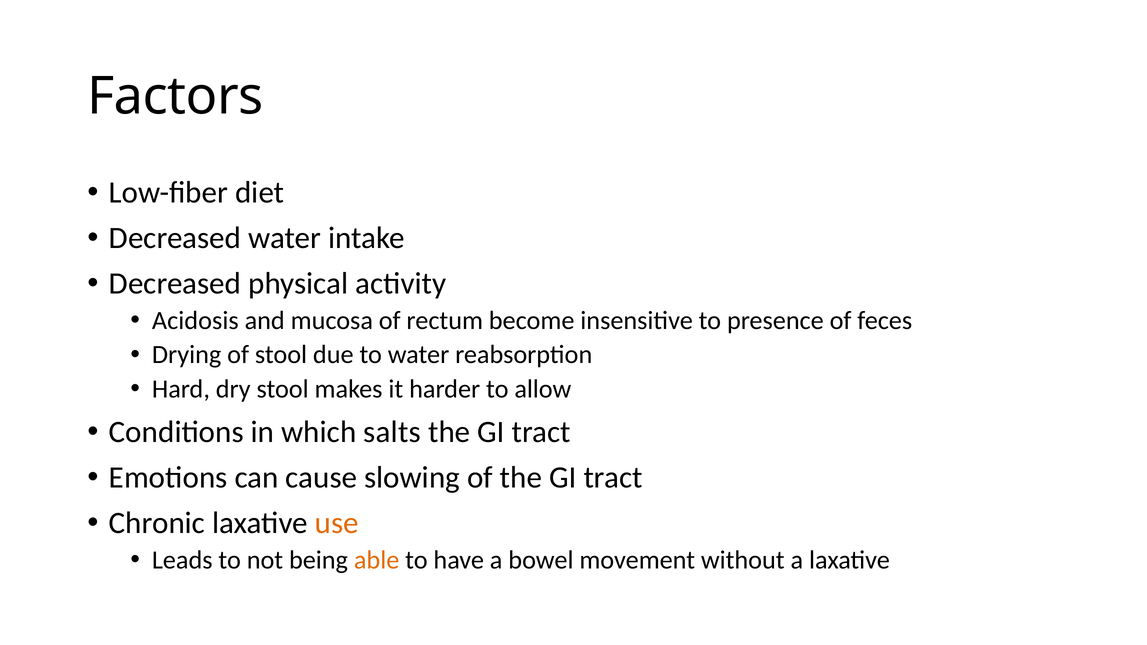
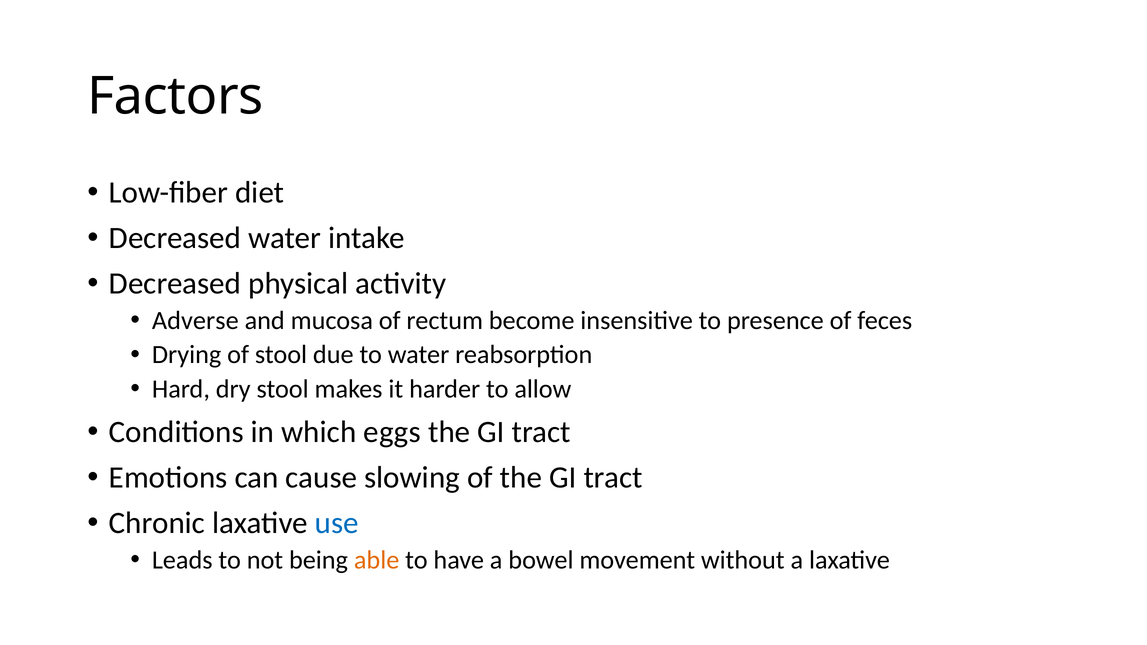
Acidosis: Acidosis -> Adverse
salts: salts -> eggs
use colour: orange -> blue
